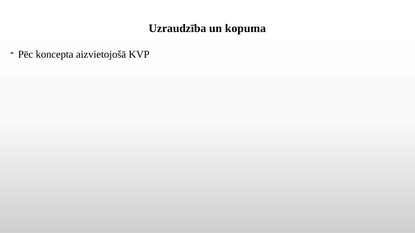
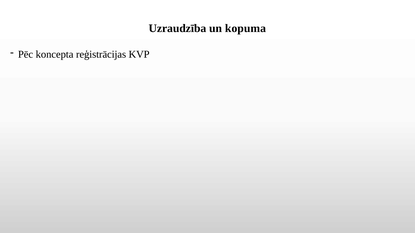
aizvietojošā: aizvietojošā -> reģistrācijas
